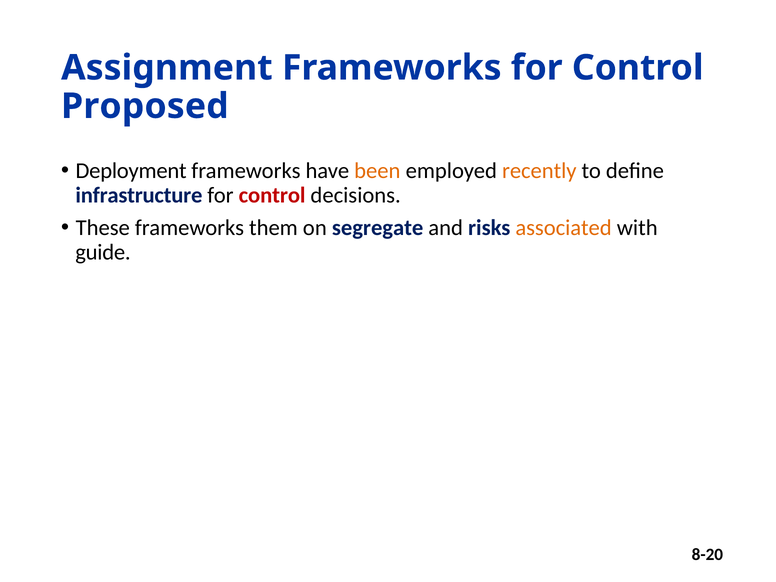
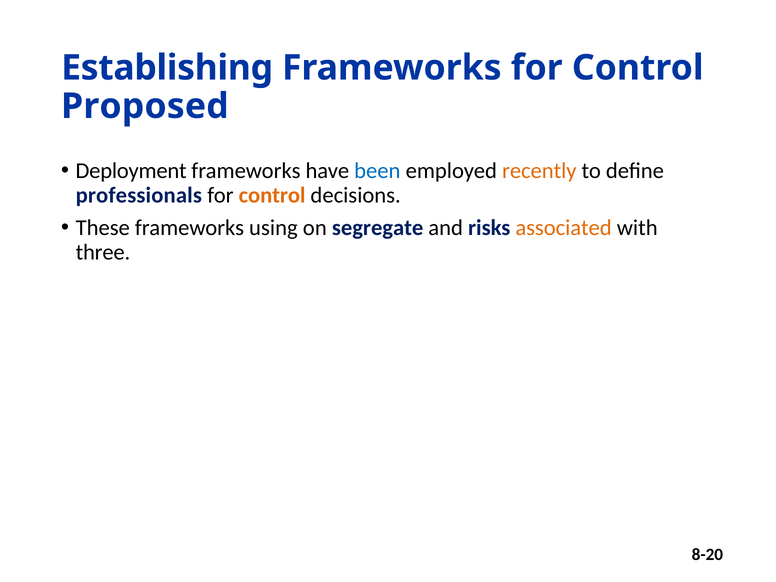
Assignment: Assignment -> Establishing
been colour: orange -> blue
infrastructure: infrastructure -> professionals
control at (272, 195) colour: red -> orange
them: them -> using
guide: guide -> three
